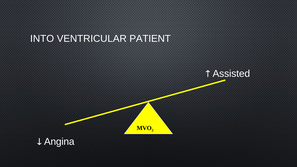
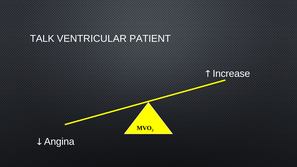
INTO: INTO -> TALK
Assisted: Assisted -> Increase
